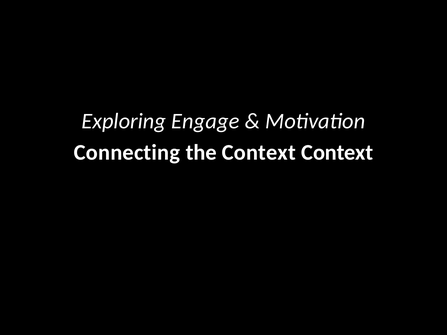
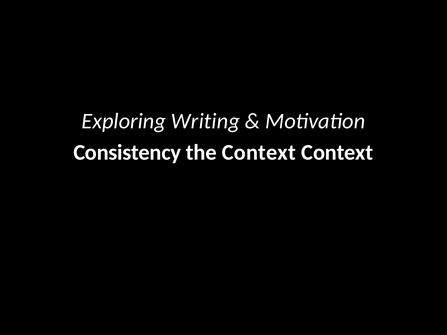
Engage: Engage -> Writing
Connecting: Connecting -> Consistency
